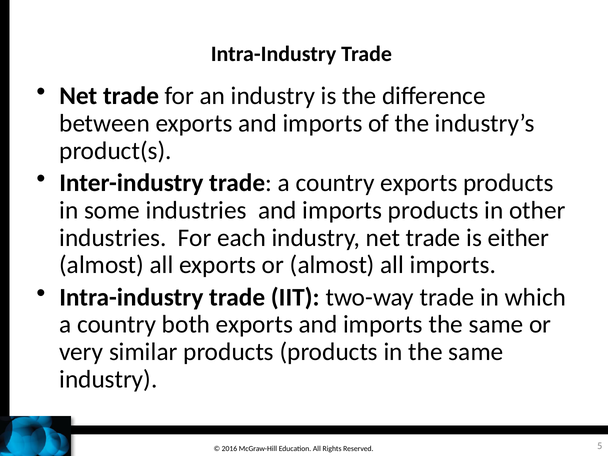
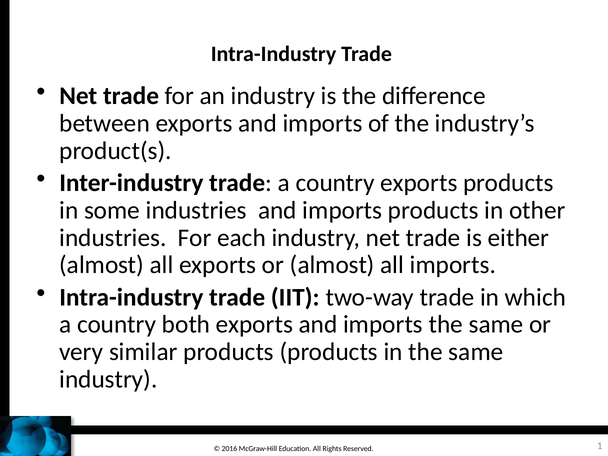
5: 5 -> 1
